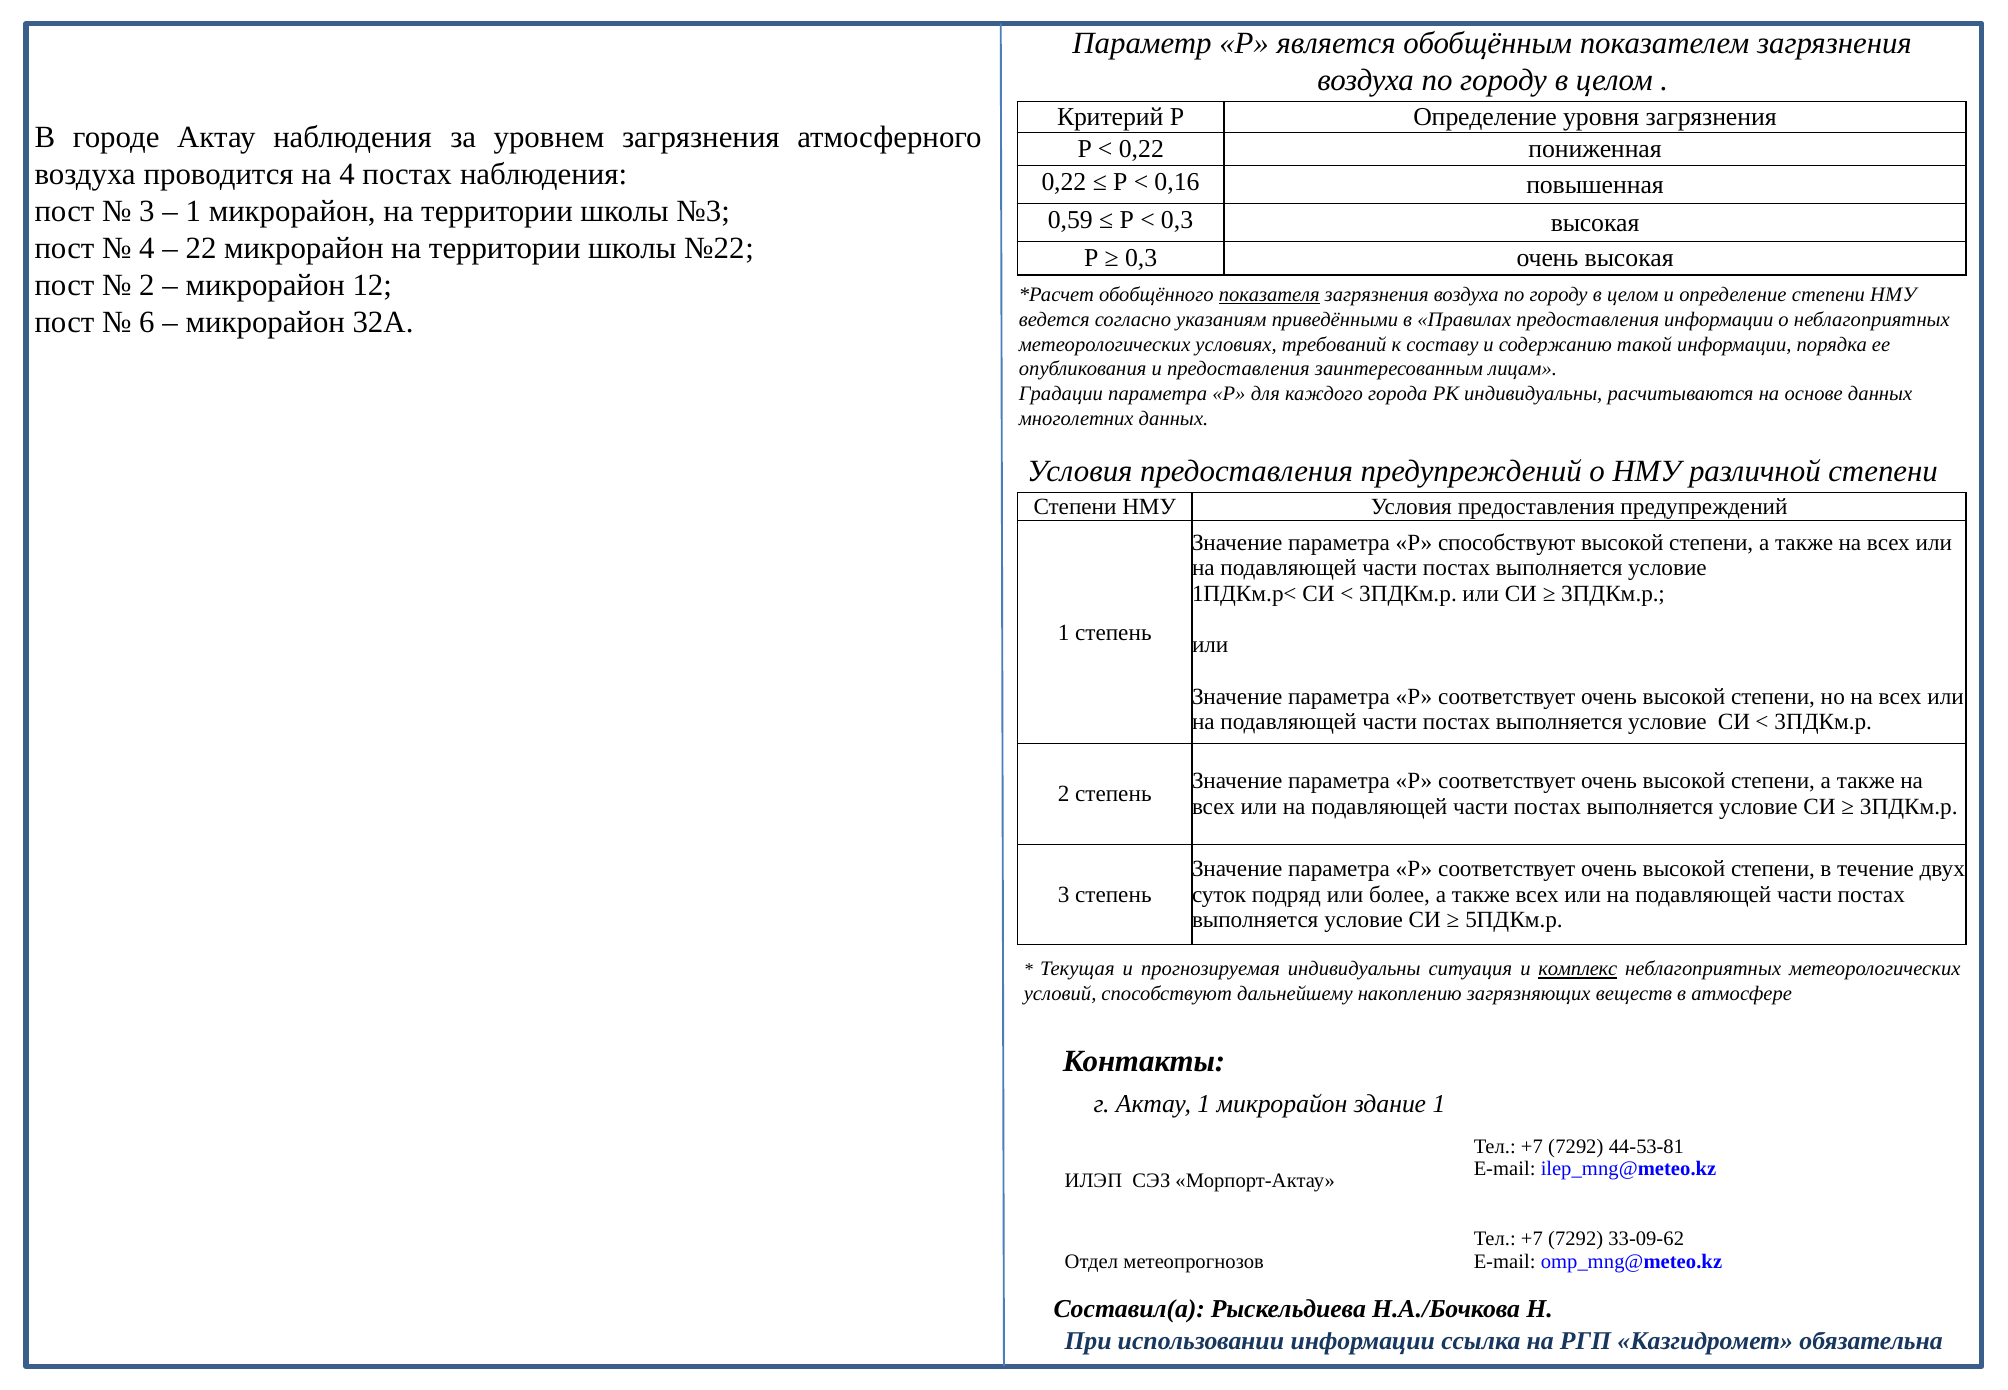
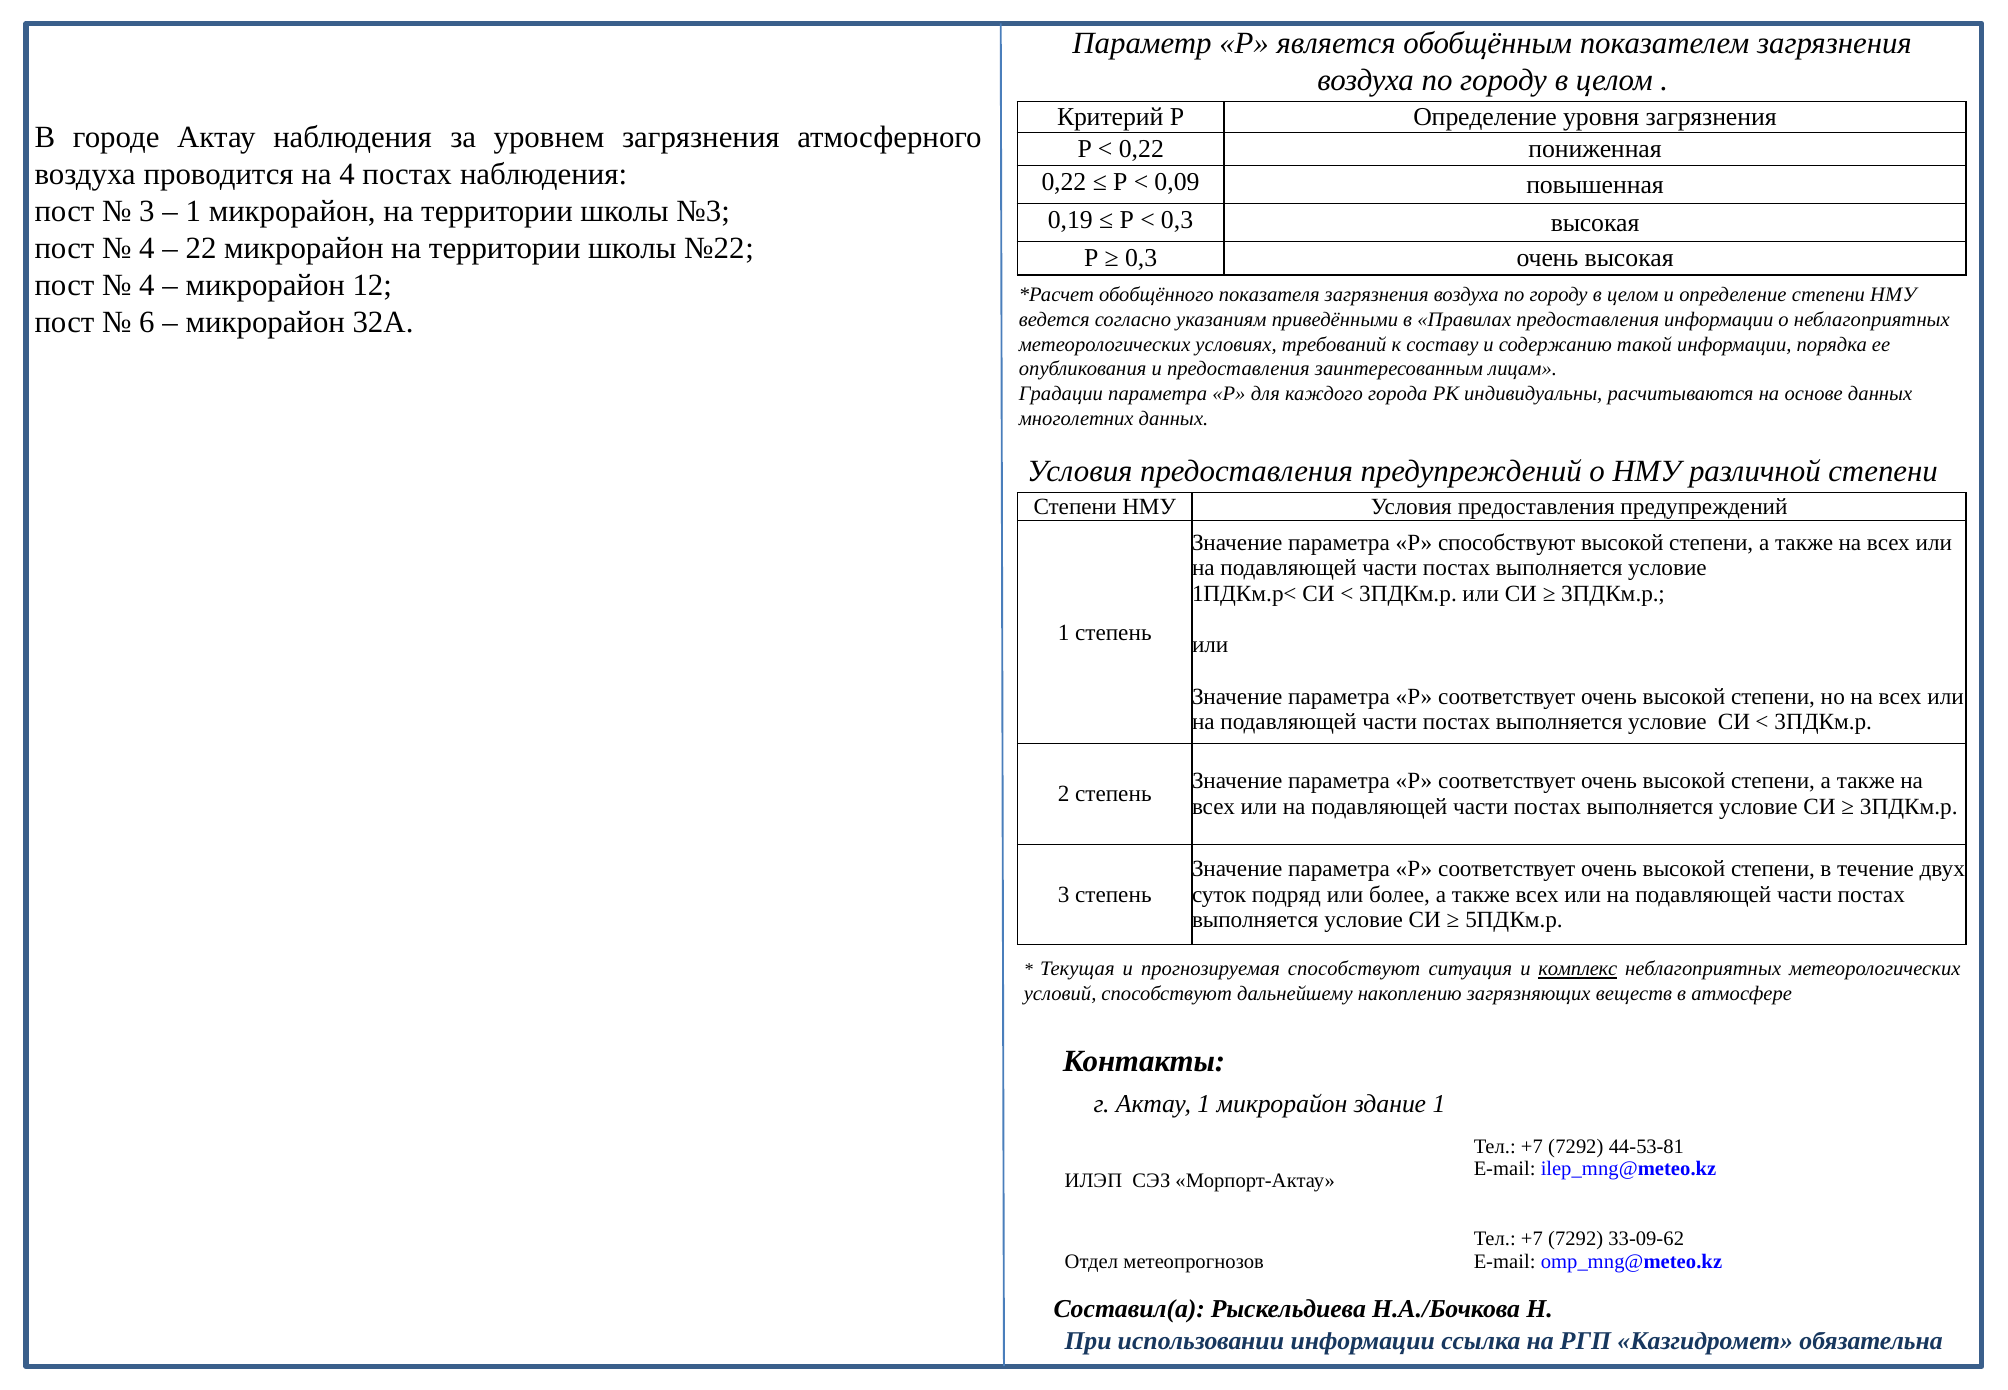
0,16: 0,16 -> 0,09
0,59: 0,59 -> 0,19
2 at (147, 285): 2 -> 4
показателя underline: present -> none
прогнозируемая индивидуальны: индивидуальны -> способствуют
